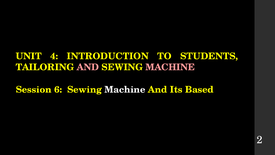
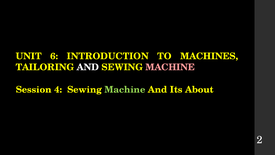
4: 4 -> 6
STUDENTS: STUDENTS -> MACHINES
AND at (88, 67) colour: pink -> white
6: 6 -> 4
Machine at (125, 89) colour: white -> light green
Based: Based -> About
